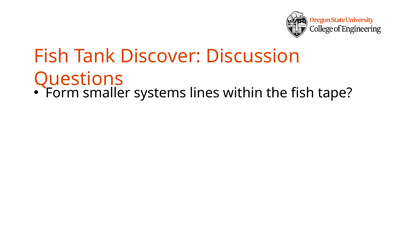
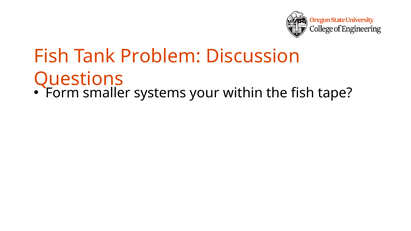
Discover: Discover -> Problem
lines: lines -> your
